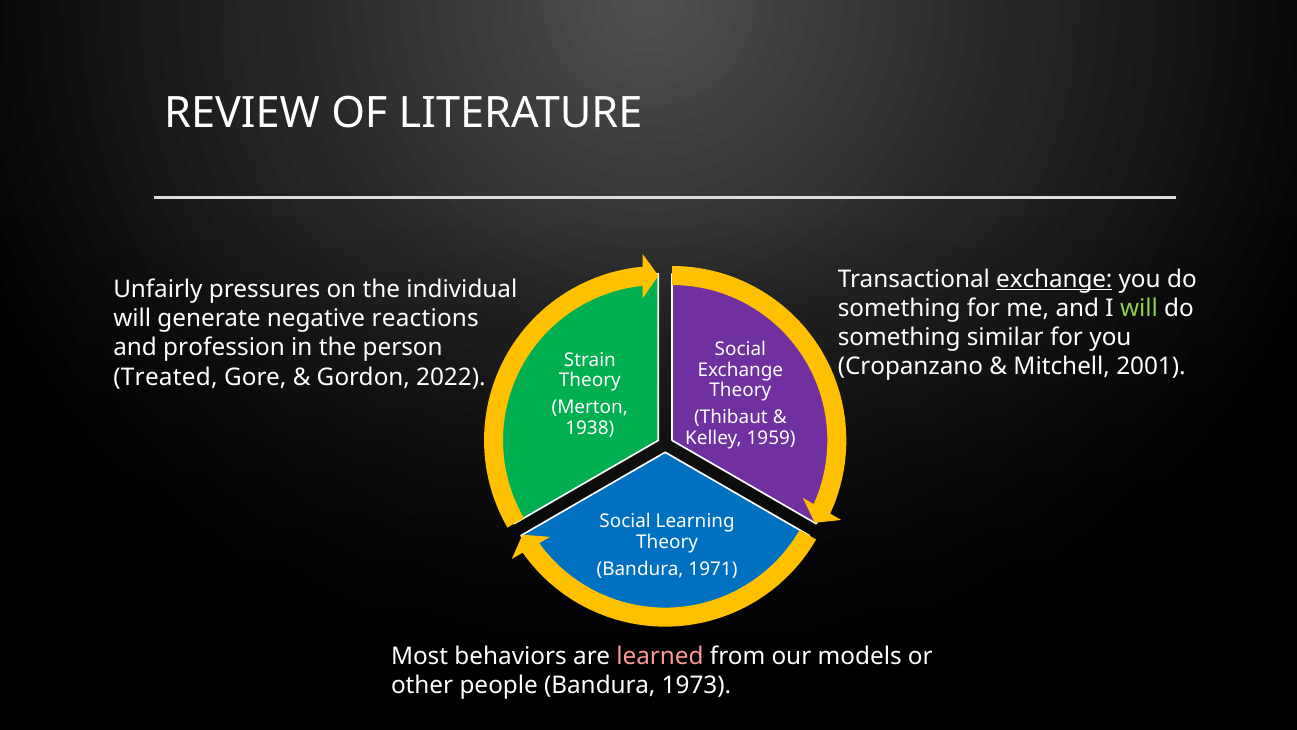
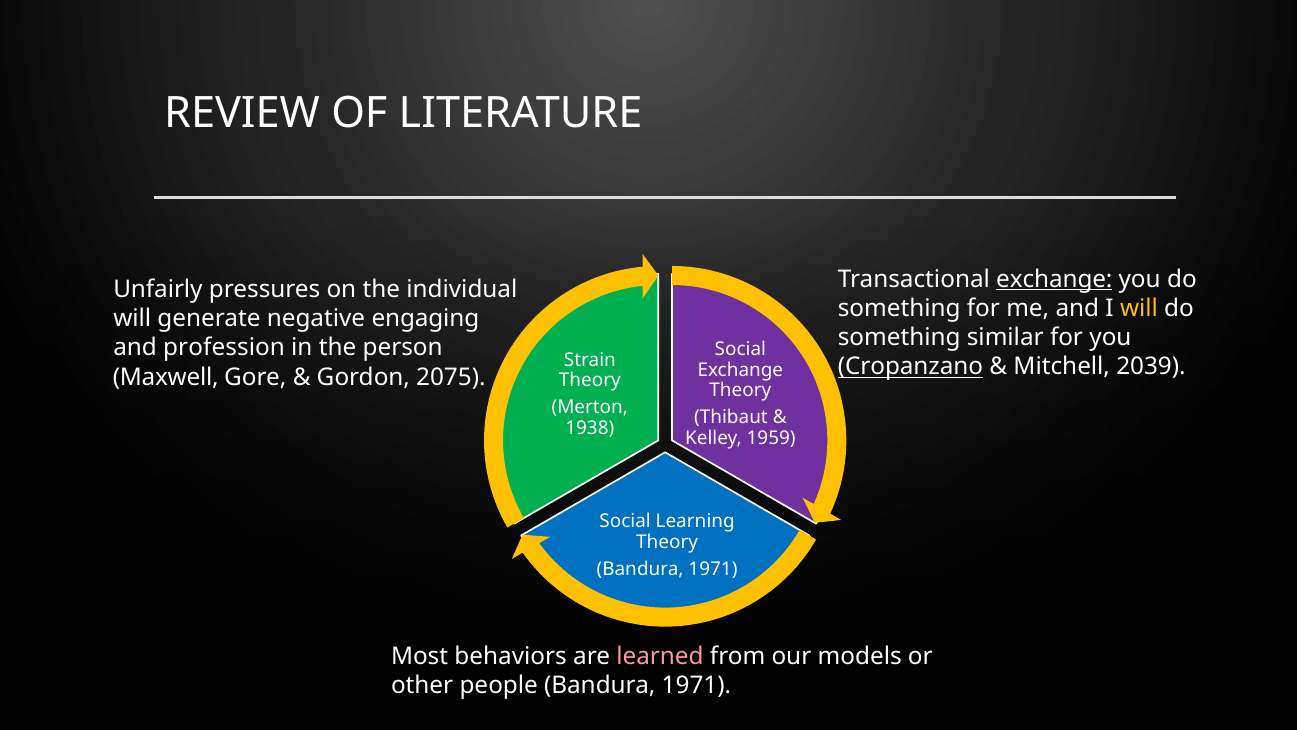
will at (1139, 308) colour: light green -> yellow
reactions: reactions -> engaging
Cropanzano underline: none -> present
2001: 2001 -> 2039
Treated: Treated -> Maxwell
2022: 2022 -> 2075
people Bandura 1973: 1973 -> 1971
